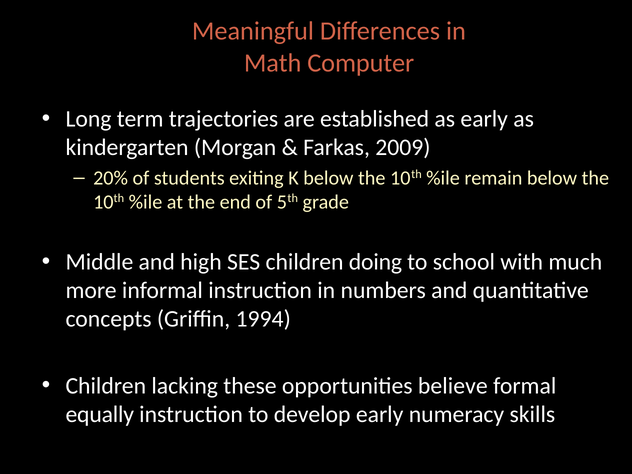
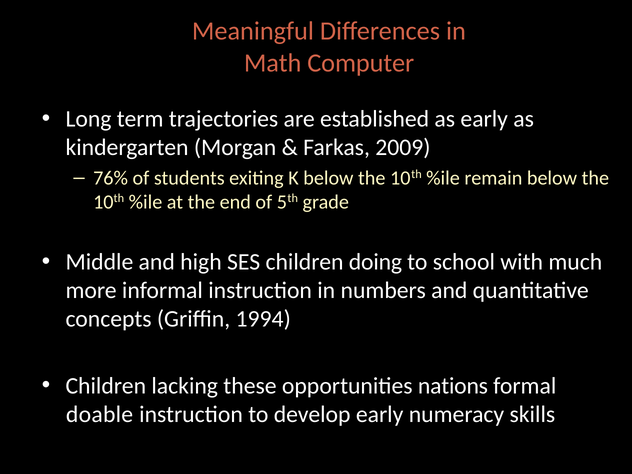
20%: 20% -> 76%
believe: believe -> nations
equally: equally -> doable
